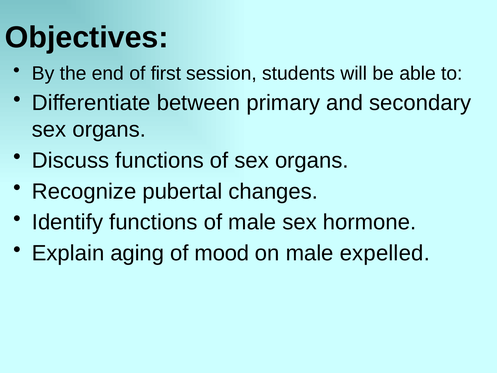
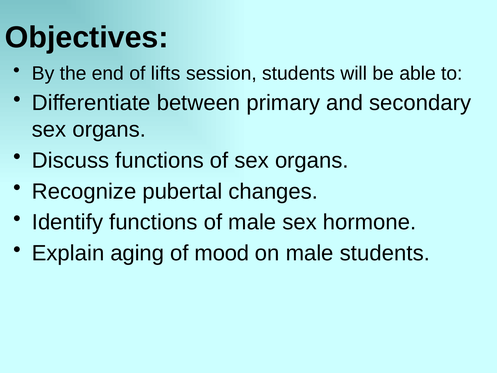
first: first -> lifts
male expelled: expelled -> students
